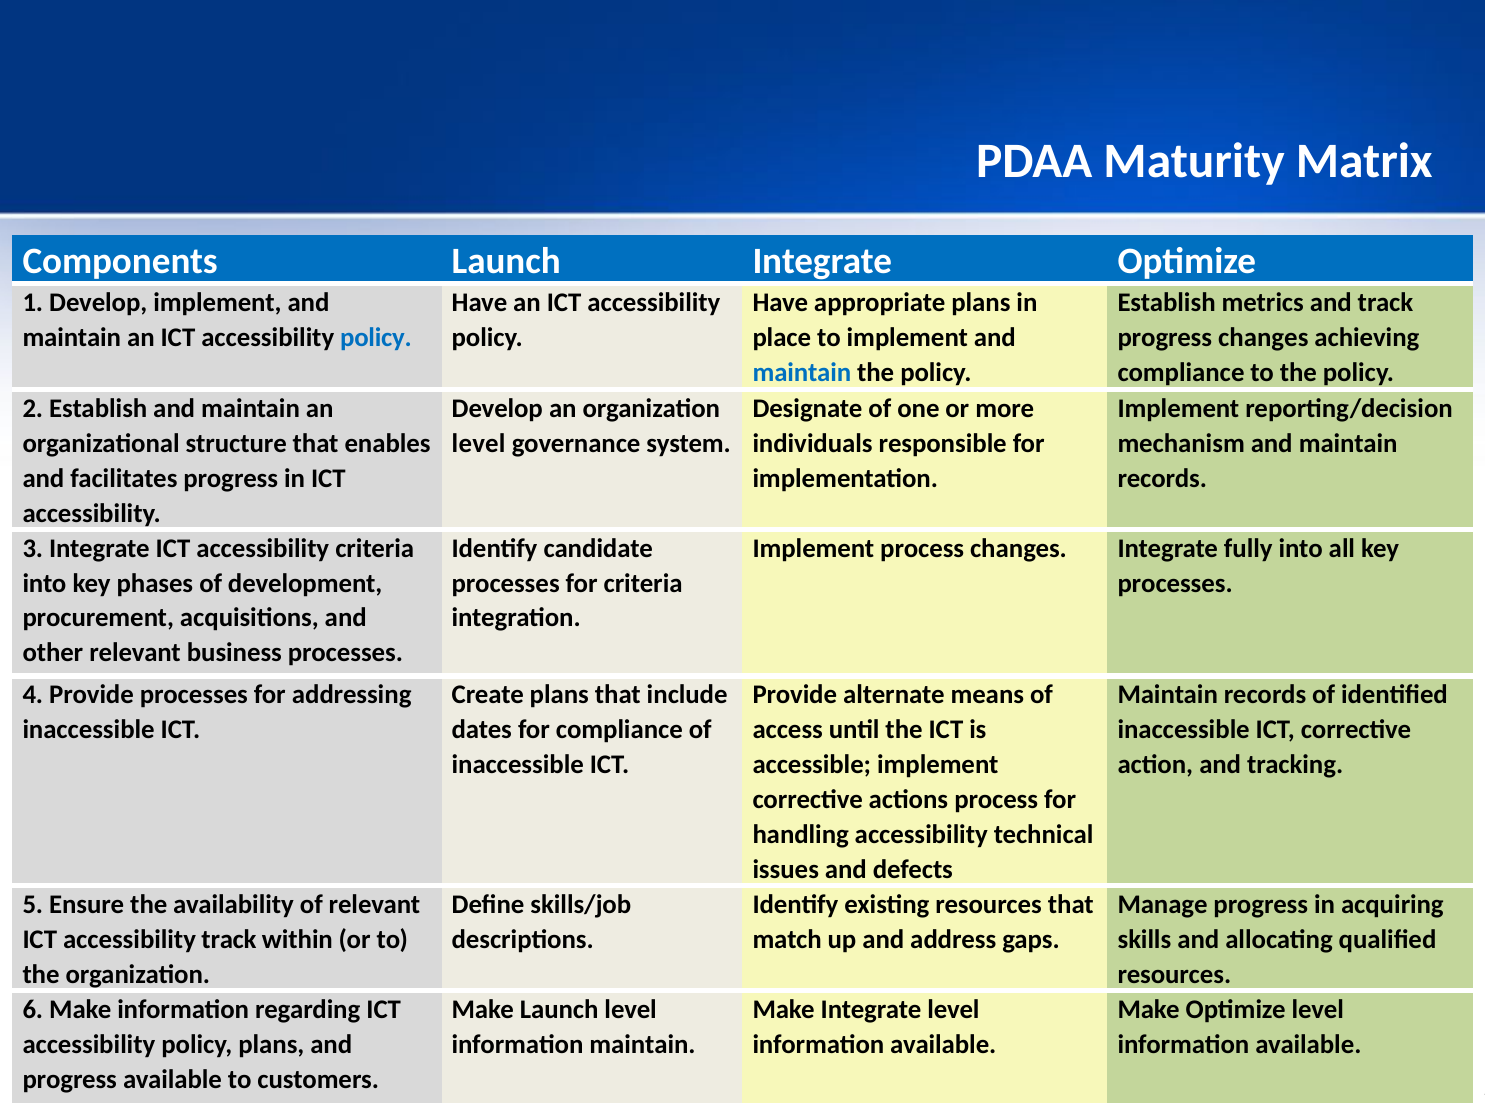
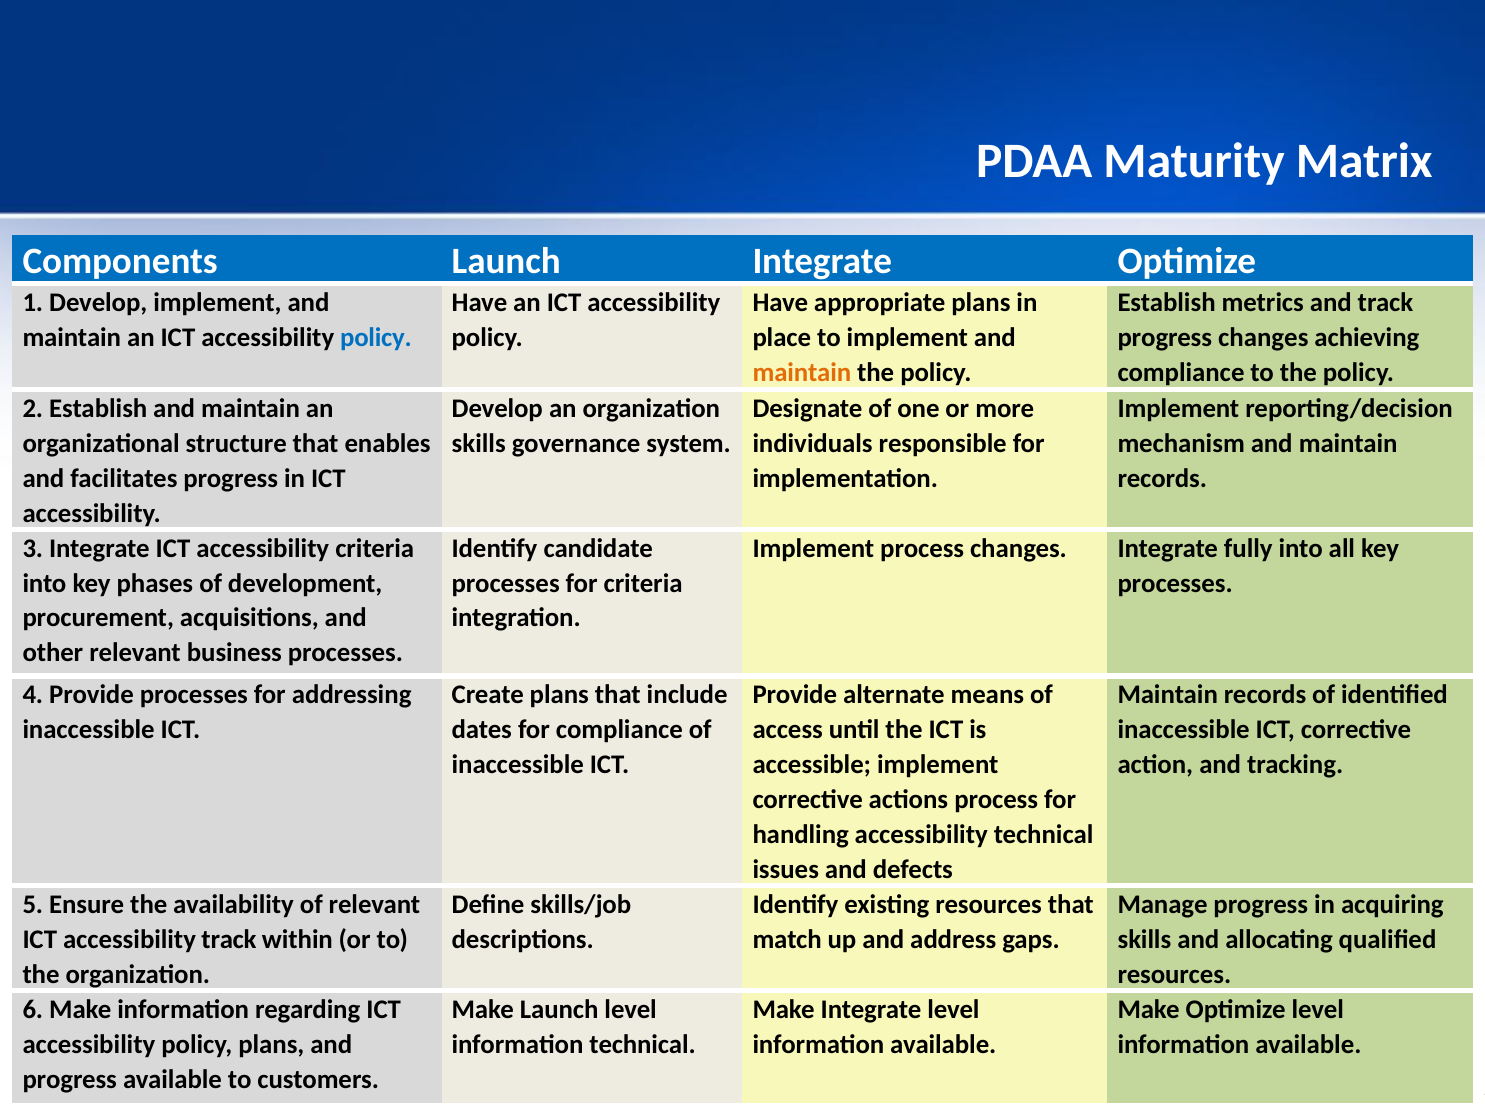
maintain at (802, 373) colour: blue -> orange
level at (479, 443): level -> skills
information maintain: maintain -> technical
